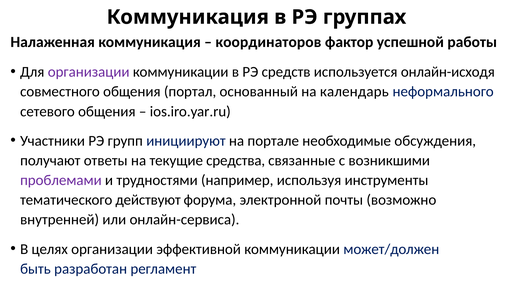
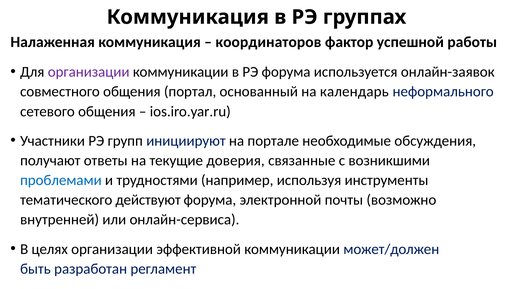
РЭ средств: средств -> форума
онлайн-исходя: онлайн-исходя -> онлайн-заявок
средства: средства -> доверия
проблемами colour: purple -> blue
